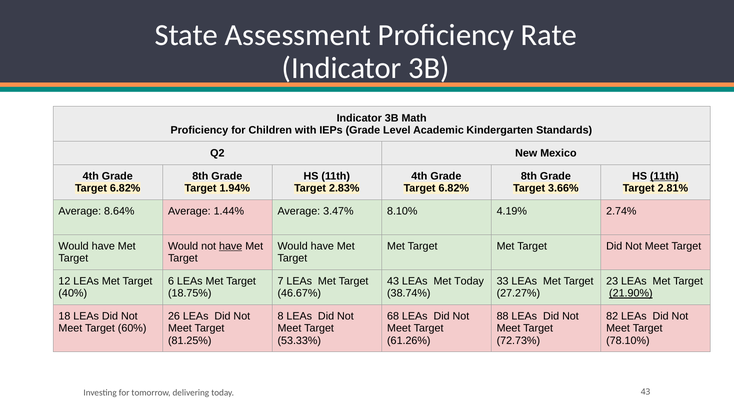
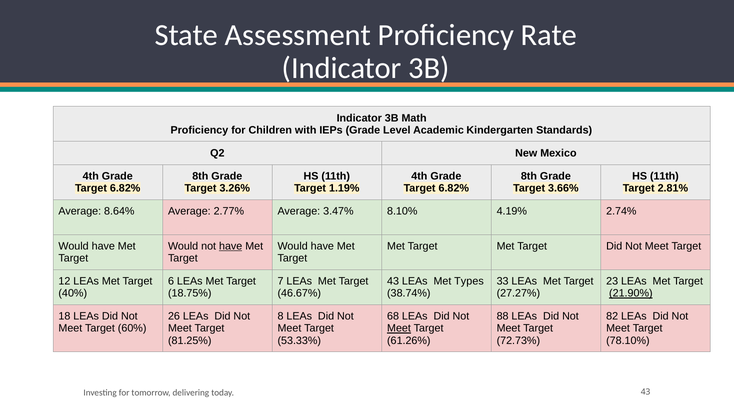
11th at (664, 176) underline: present -> none
1.94%: 1.94% -> 3.26%
2.83%: 2.83% -> 1.19%
1.44%: 1.44% -> 2.77%
Met Today: Today -> Types
Meet at (399, 328) underline: none -> present
